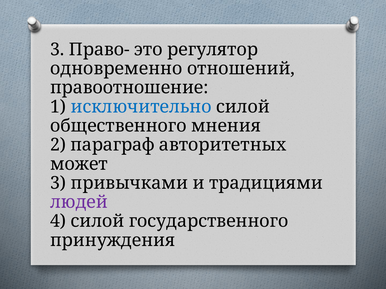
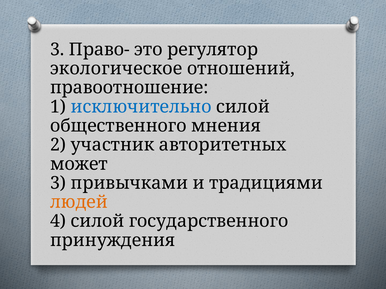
одновременно: одновременно -> экологическое
параграф: параграф -> участник
людей colour: purple -> orange
